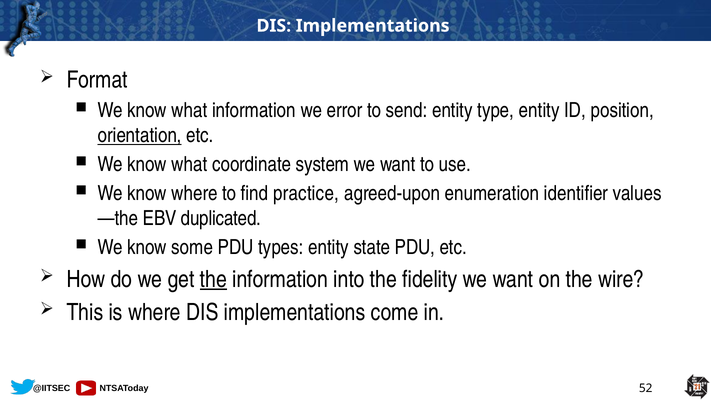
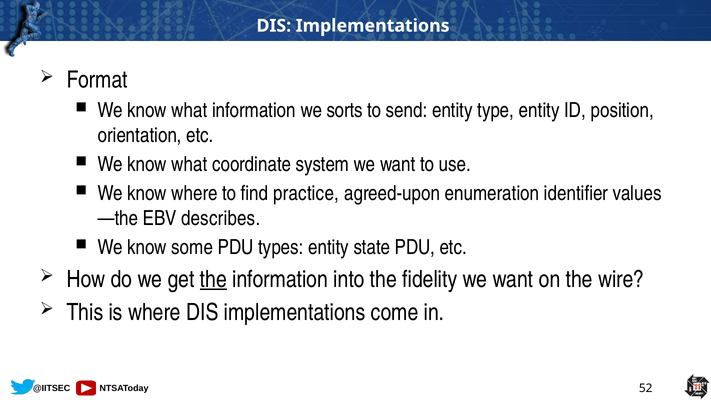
error: error -> sorts
orientation underline: present -> none
duplicated: duplicated -> describes
